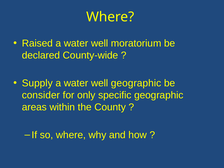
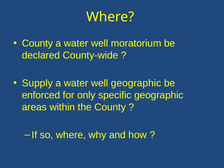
Raised at (37, 43): Raised -> County
consider: consider -> enforced
